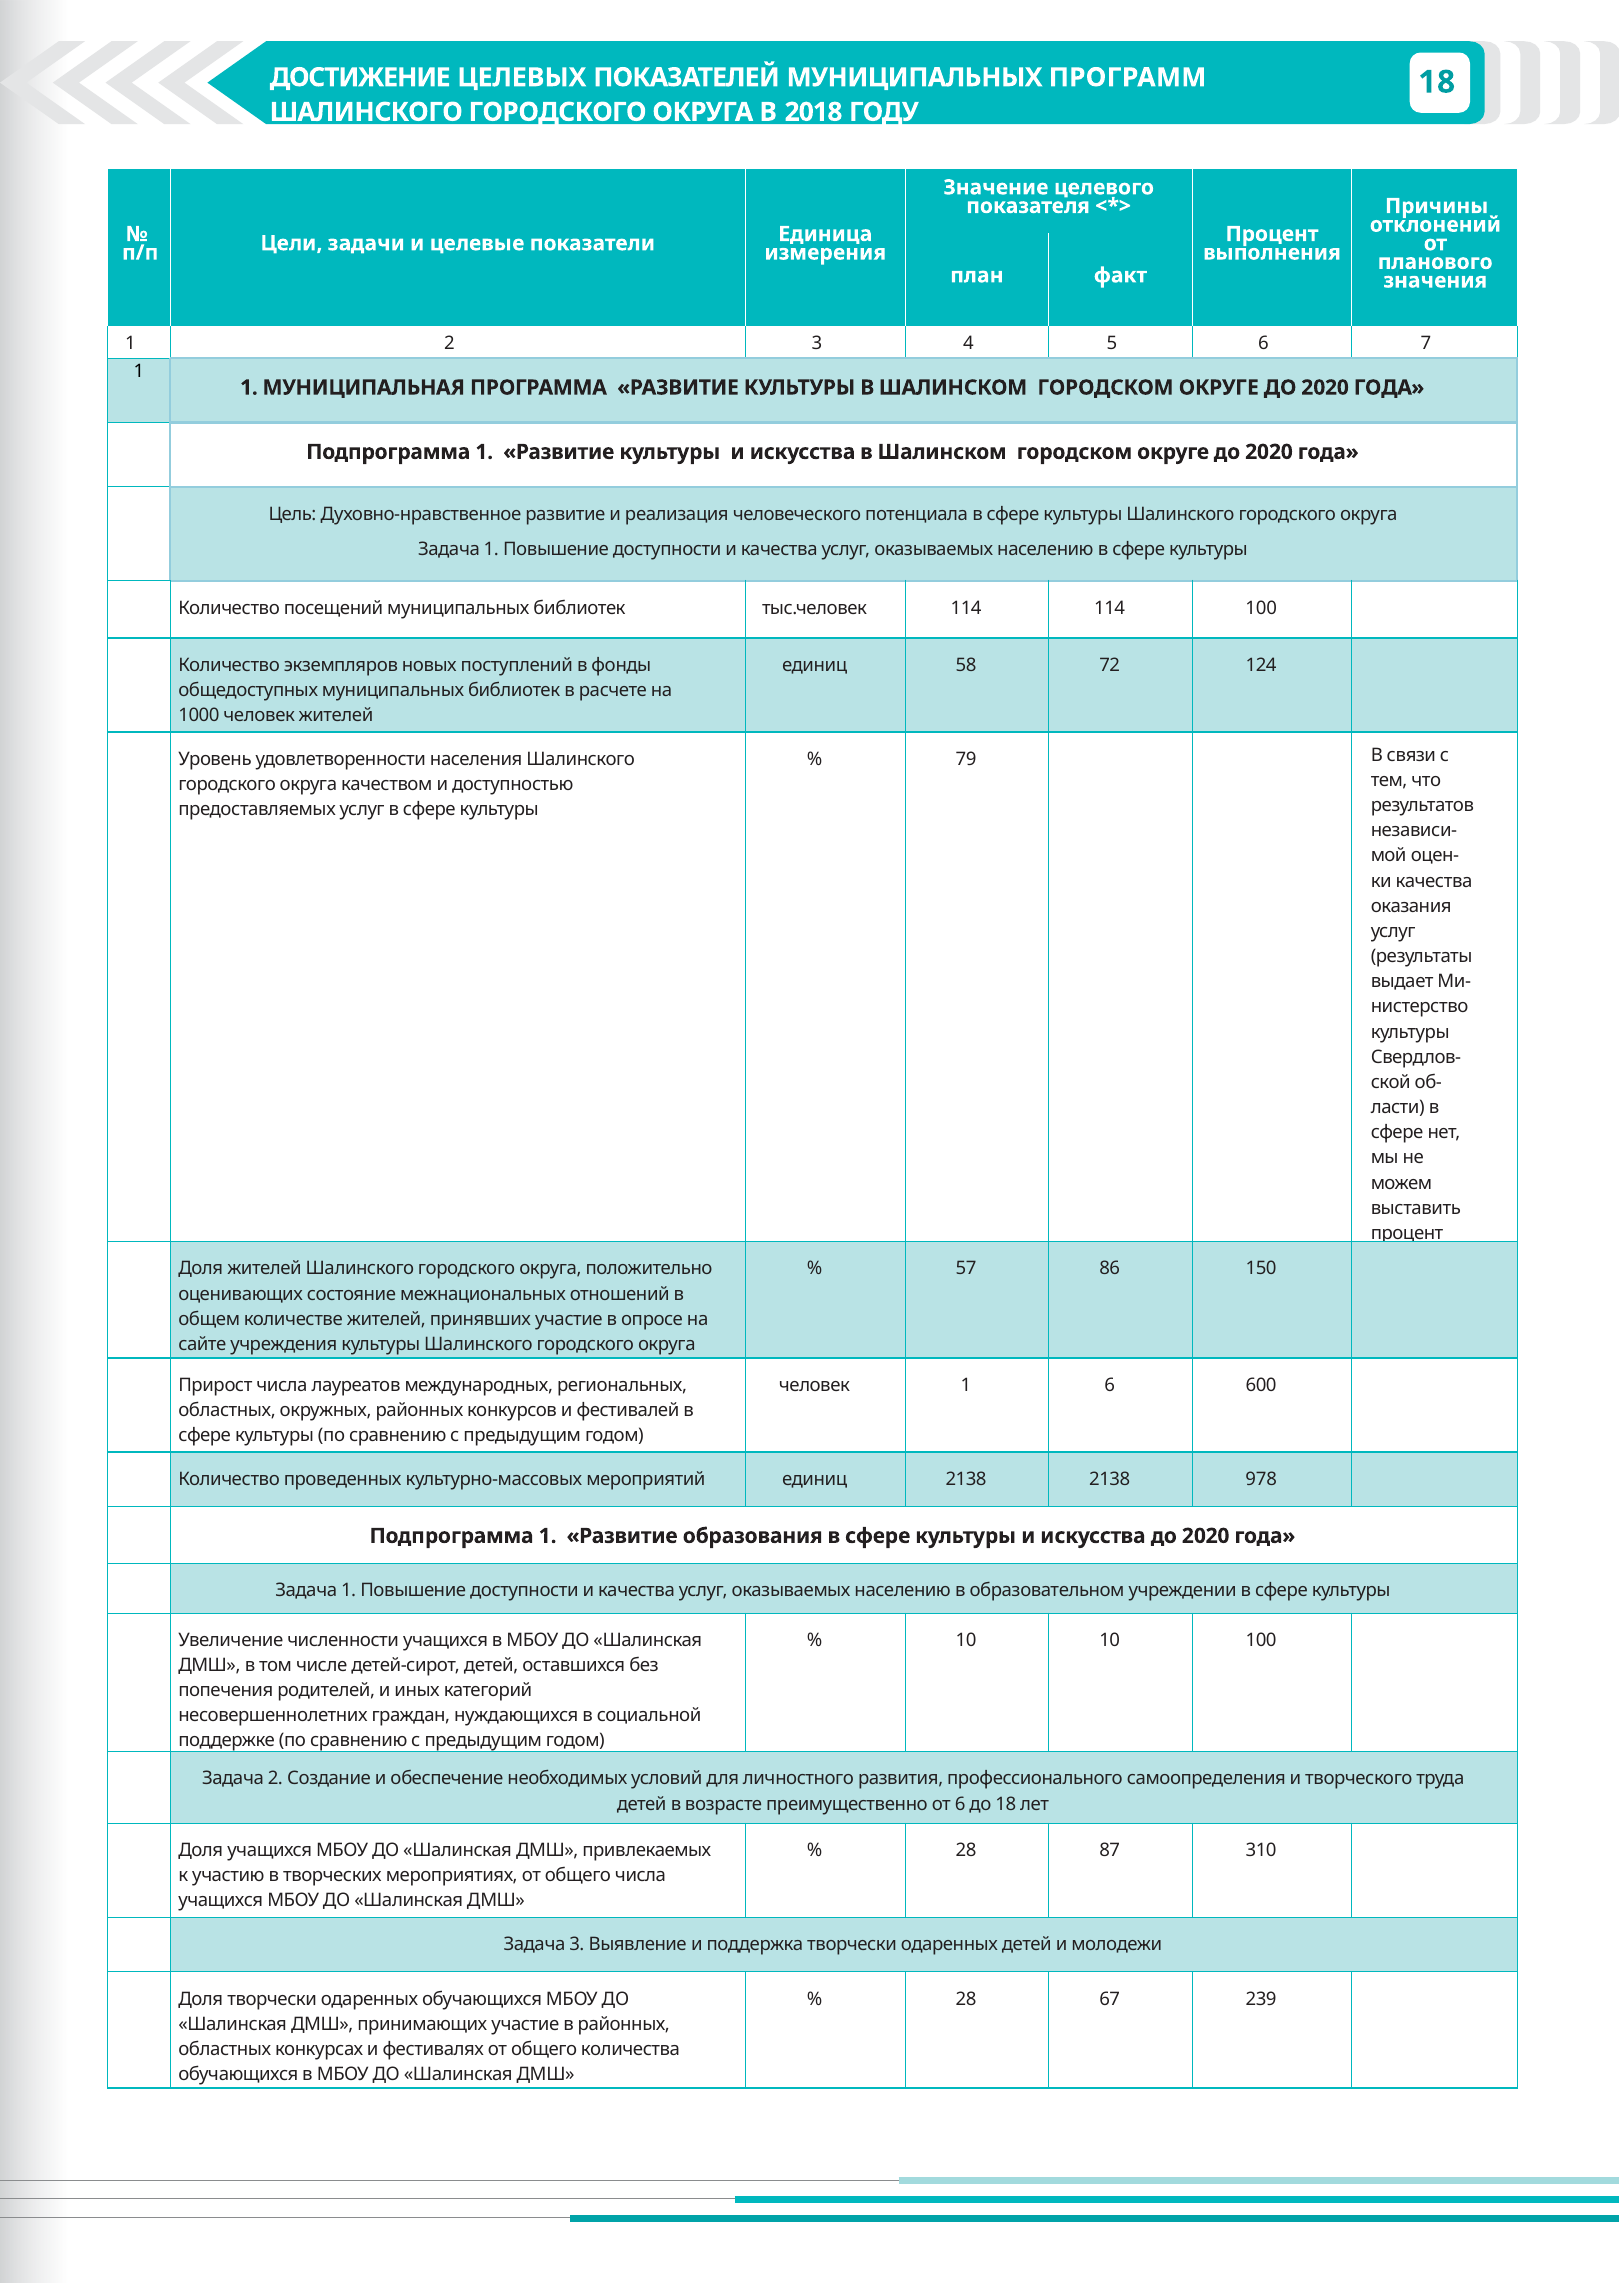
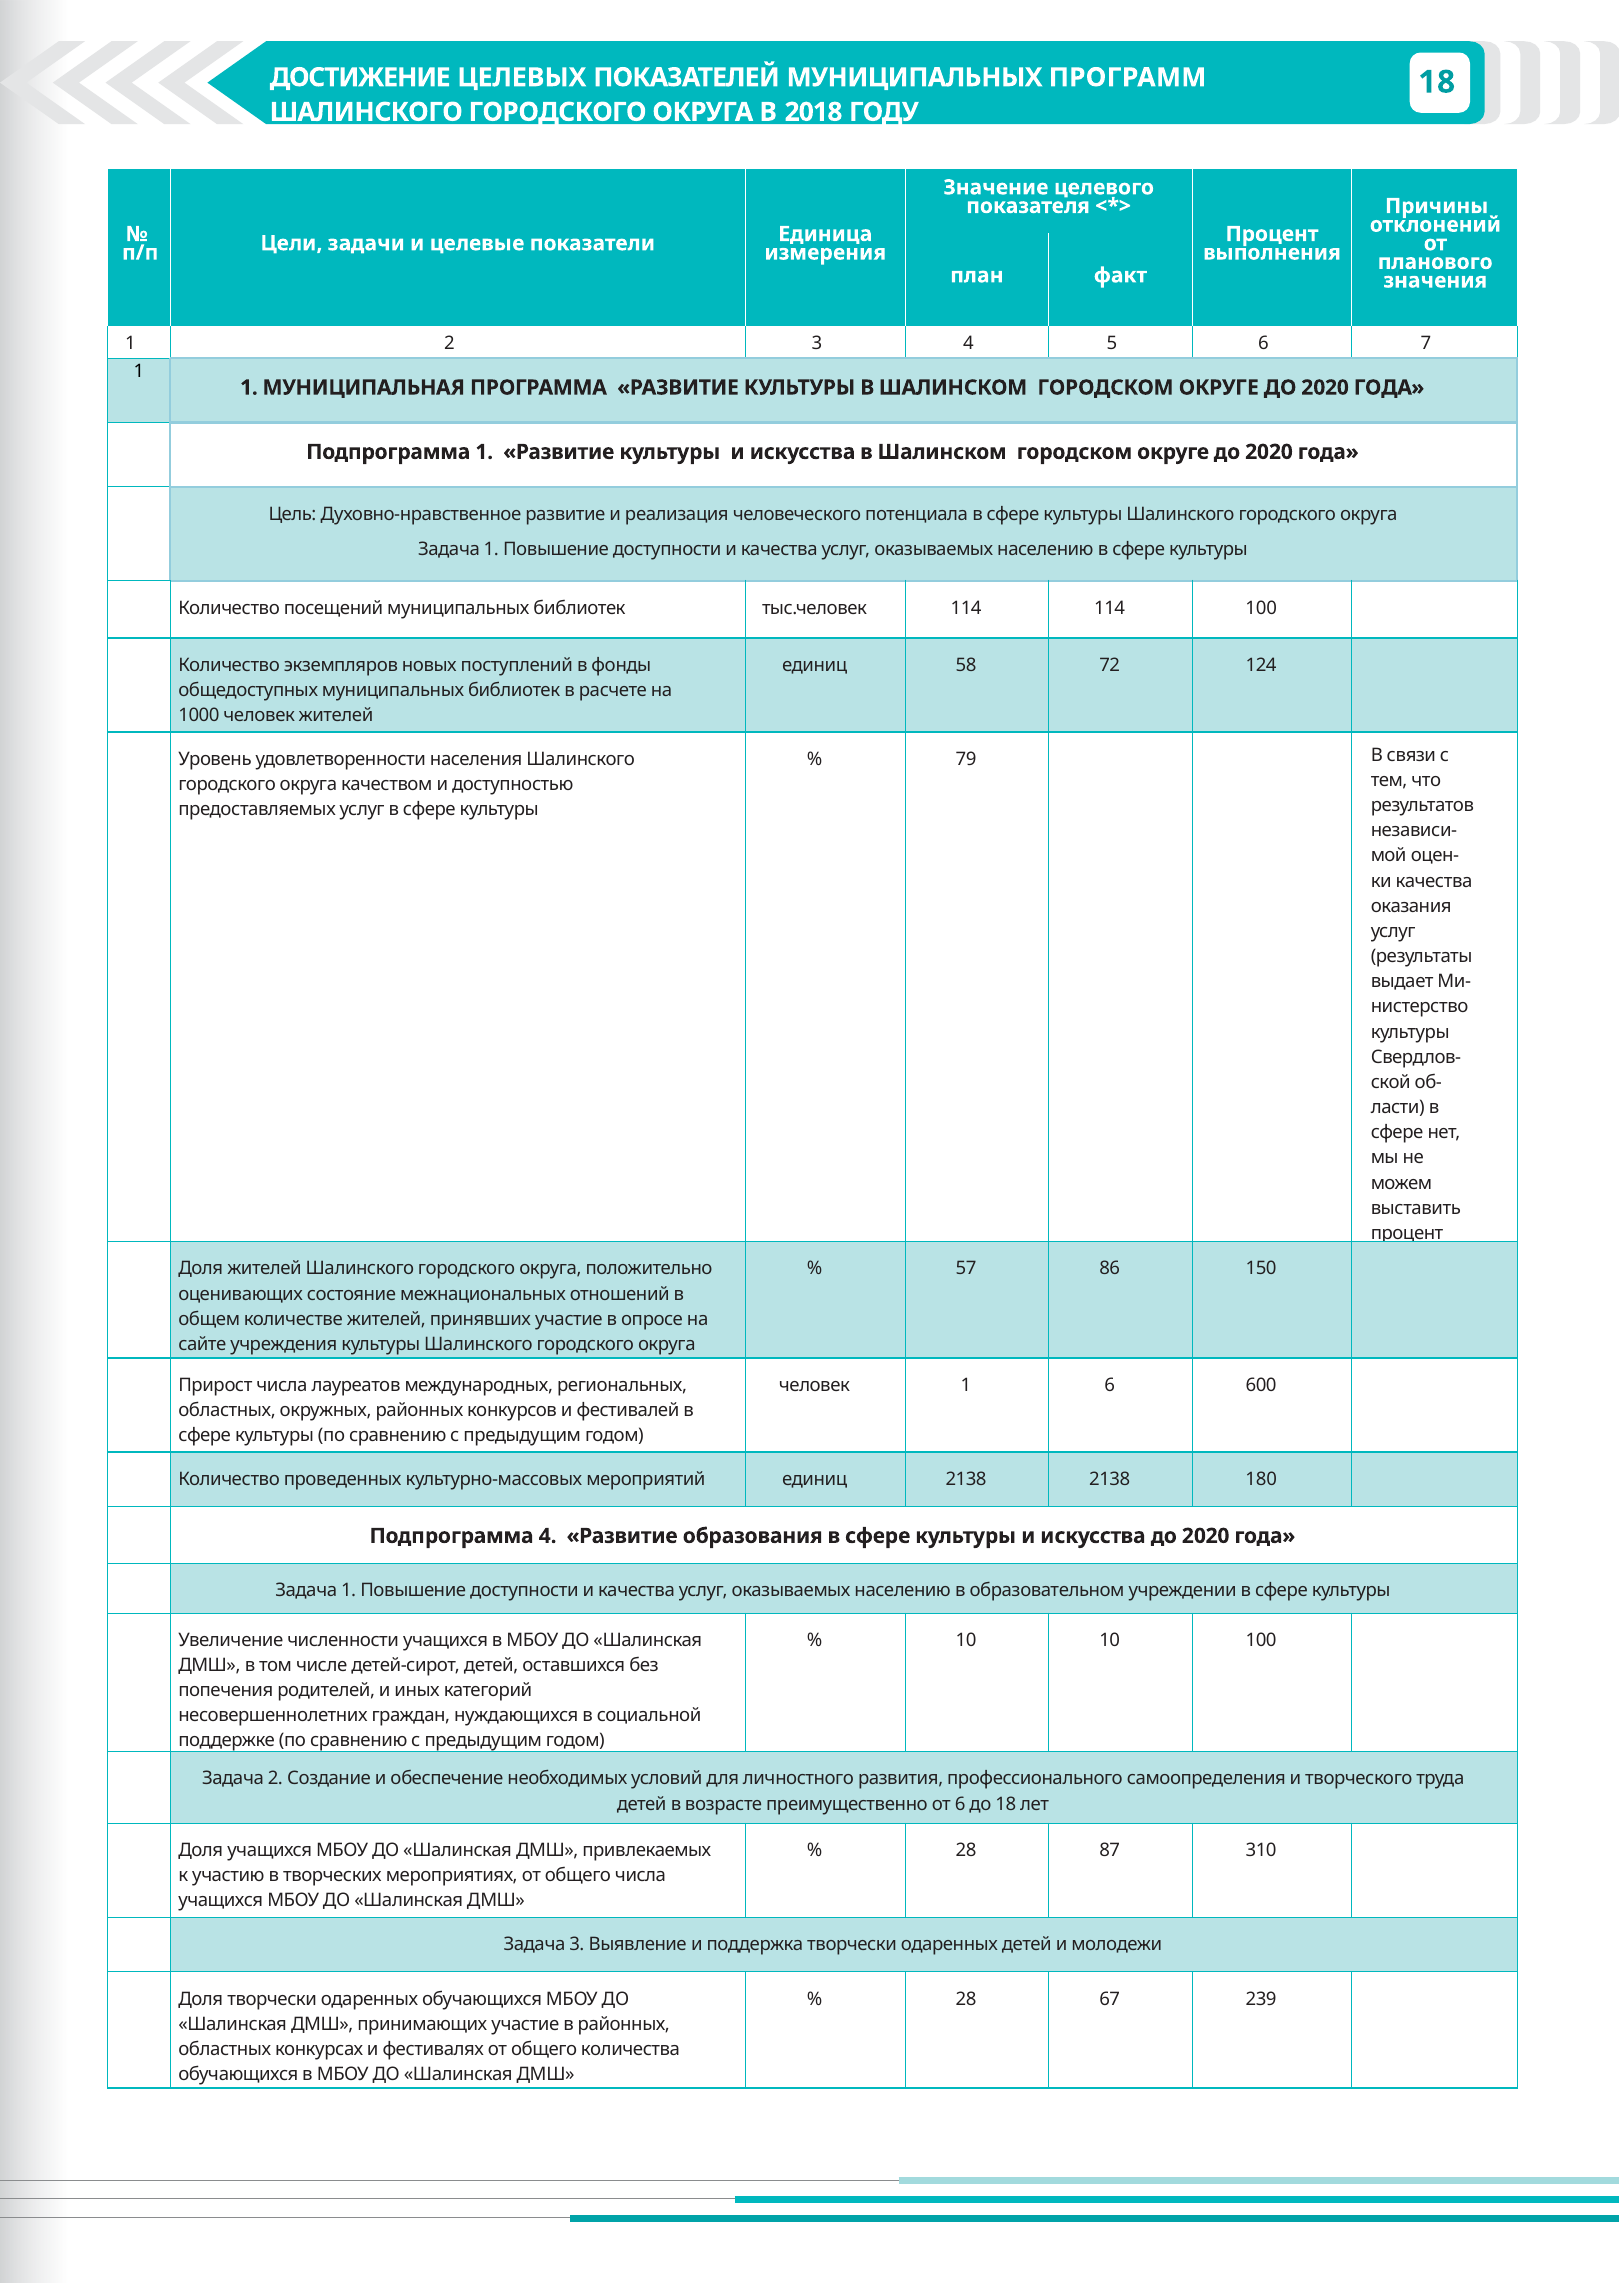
978: 978 -> 180
1 at (548, 1536): 1 -> 4
